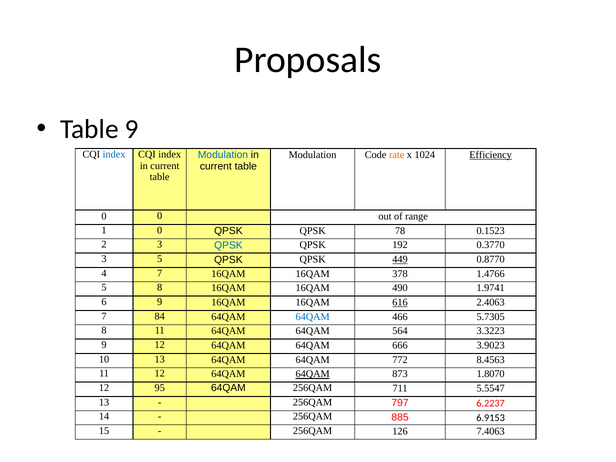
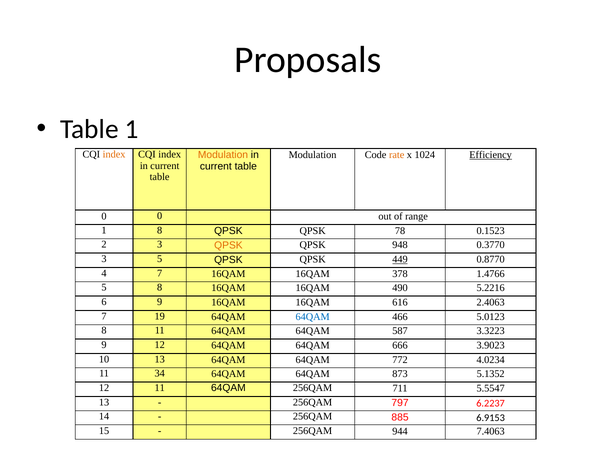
Table 9: 9 -> 1
index at (114, 154) colour: blue -> orange
Modulation at (223, 155) colour: blue -> orange
1 0: 0 -> 8
QPSK at (228, 245) colour: blue -> orange
192: 192 -> 948
1.9741: 1.9741 -> 5.2216
616 underline: present -> none
84: 84 -> 19
5.7305: 5.7305 -> 5.0123
564: 564 -> 587
8.4563: 8.4563 -> 4.0234
11 12: 12 -> 34
64QAM at (313, 374) underline: present -> none
1.8070: 1.8070 -> 5.1352
12 95: 95 -> 11
126: 126 -> 944
